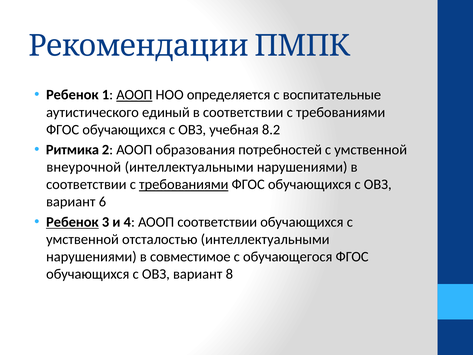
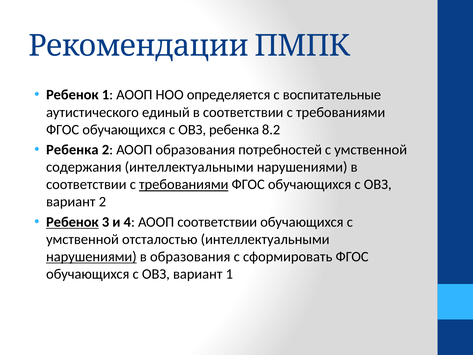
АООП at (134, 95) underline: present -> none
ОВЗ учебная: учебная -> ребенка
Ритмика at (72, 150): Ритмика -> Ребенка
внеурочной: внеурочной -> содержания
вариант 6: 6 -> 2
нарушениями at (91, 257) underline: none -> present
в совместимое: совместимое -> образования
обучающегося: обучающегося -> сформировать
вариант 8: 8 -> 1
